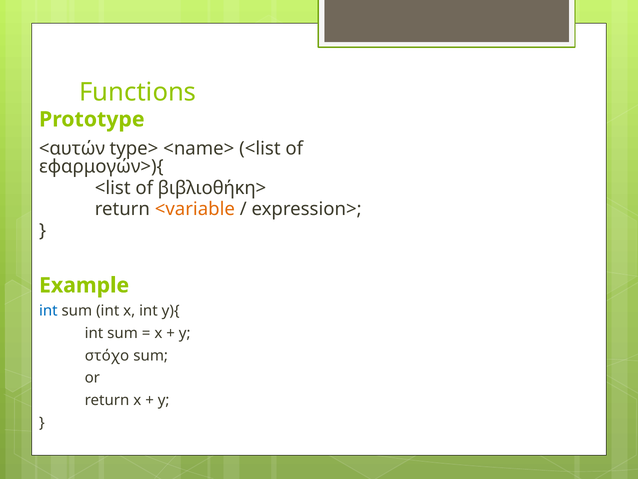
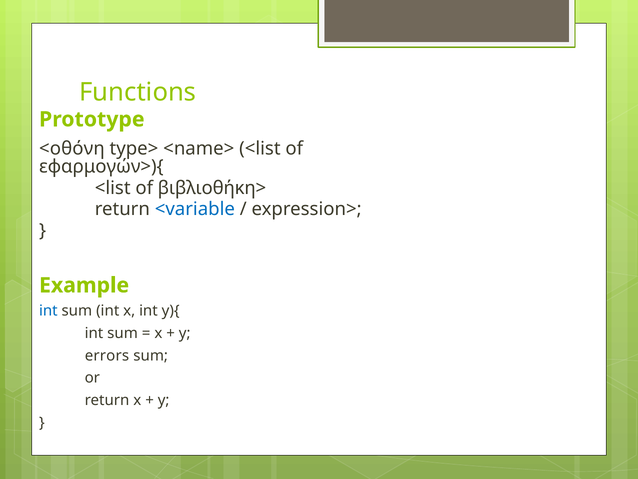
<αυτών: <αυτών -> <οθόνη
<variable colour: orange -> blue
στόχο: στόχο -> errors
